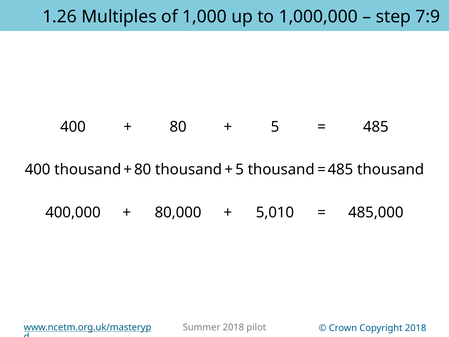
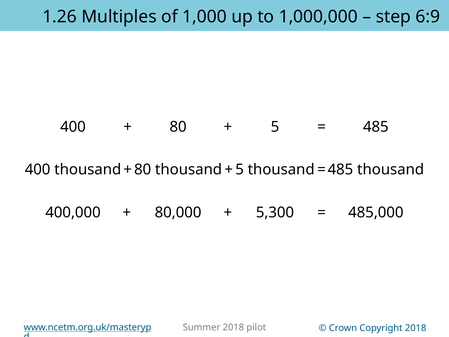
7:9: 7:9 -> 6:9
5,010: 5,010 -> 5,300
